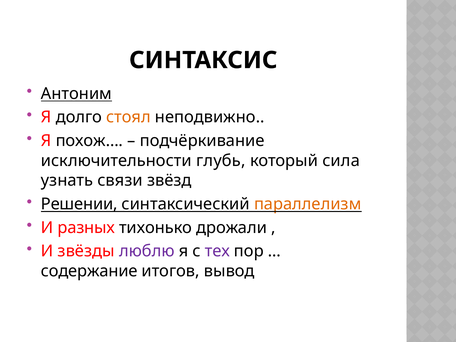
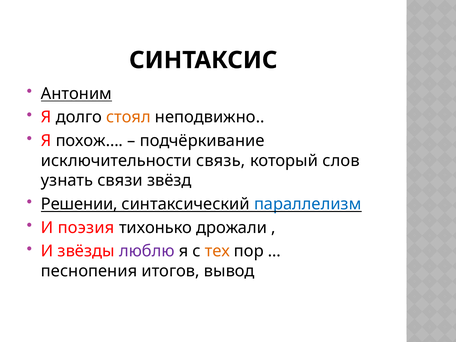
глубь: глубь -> связь
сила: сила -> слов
параллелизм colour: orange -> blue
разных: разных -> поэзия
тех colour: purple -> orange
содержание: содержание -> песнопения
